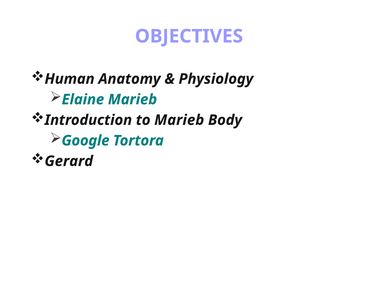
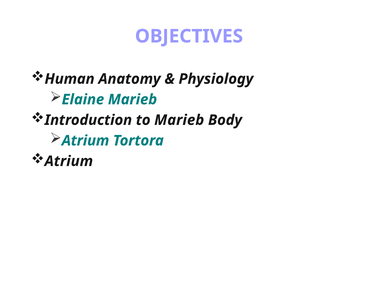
Google at (85, 141): Google -> Atrium
Gerard at (69, 161): Gerard -> Atrium
